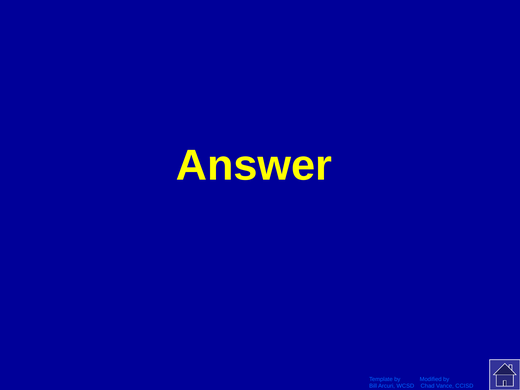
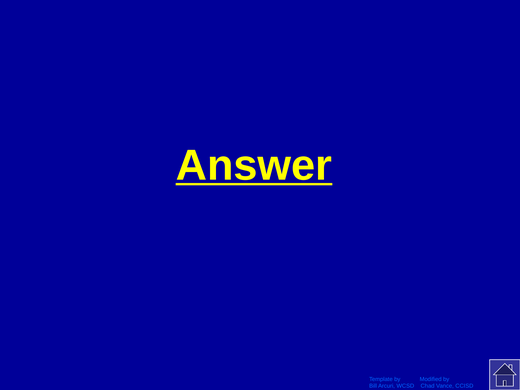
Answer underline: none -> present
